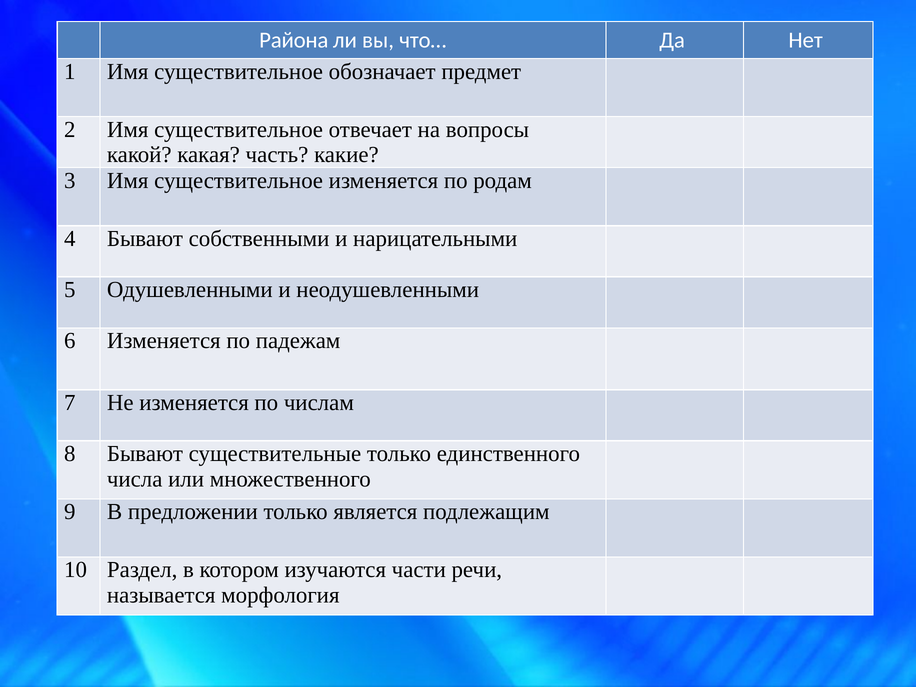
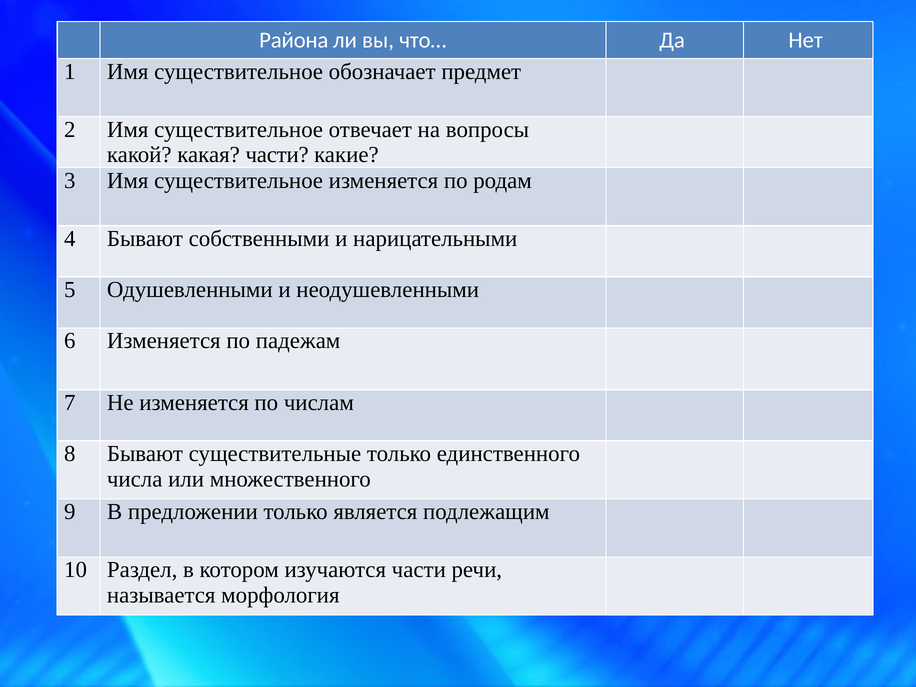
какая часть: часть -> части
